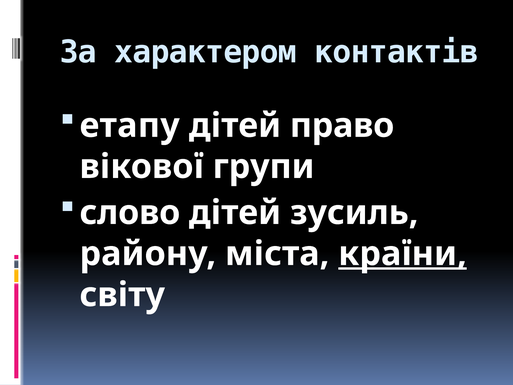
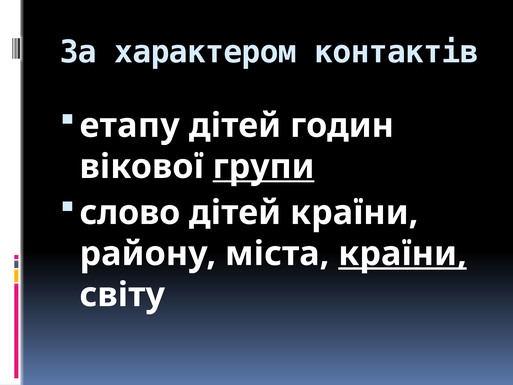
право: право -> годин
групи underline: none -> present
дітей зусиль: зусиль -> країни
